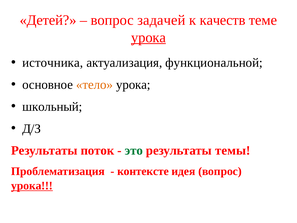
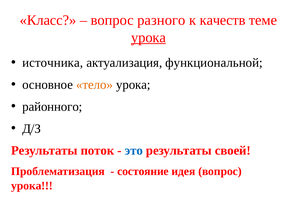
Детей: Детей -> Класс
задачей: задачей -> разного
школьный: школьный -> районного
это colour: green -> blue
темы: темы -> своей
контексте: контексте -> состояние
урока at (32, 186) underline: present -> none
